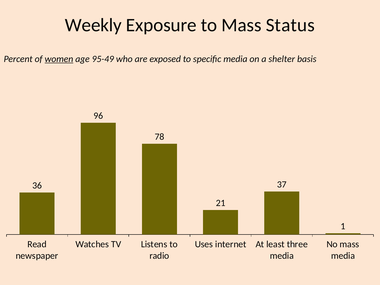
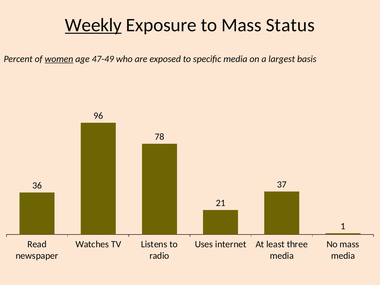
Weekly underline: none -> present
95-49: 95-49 -> 47-49
shelter: shelter -> largest
